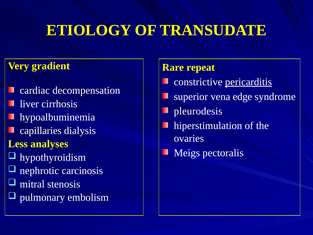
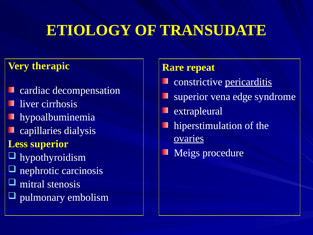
gradient: gradient -> therapic
pleurodesis: pleurodesis -> extrapleural
ovaries underline: none -> present
Less analyses: analyses -> superior
pectoralis: pectoralis -> procedure
